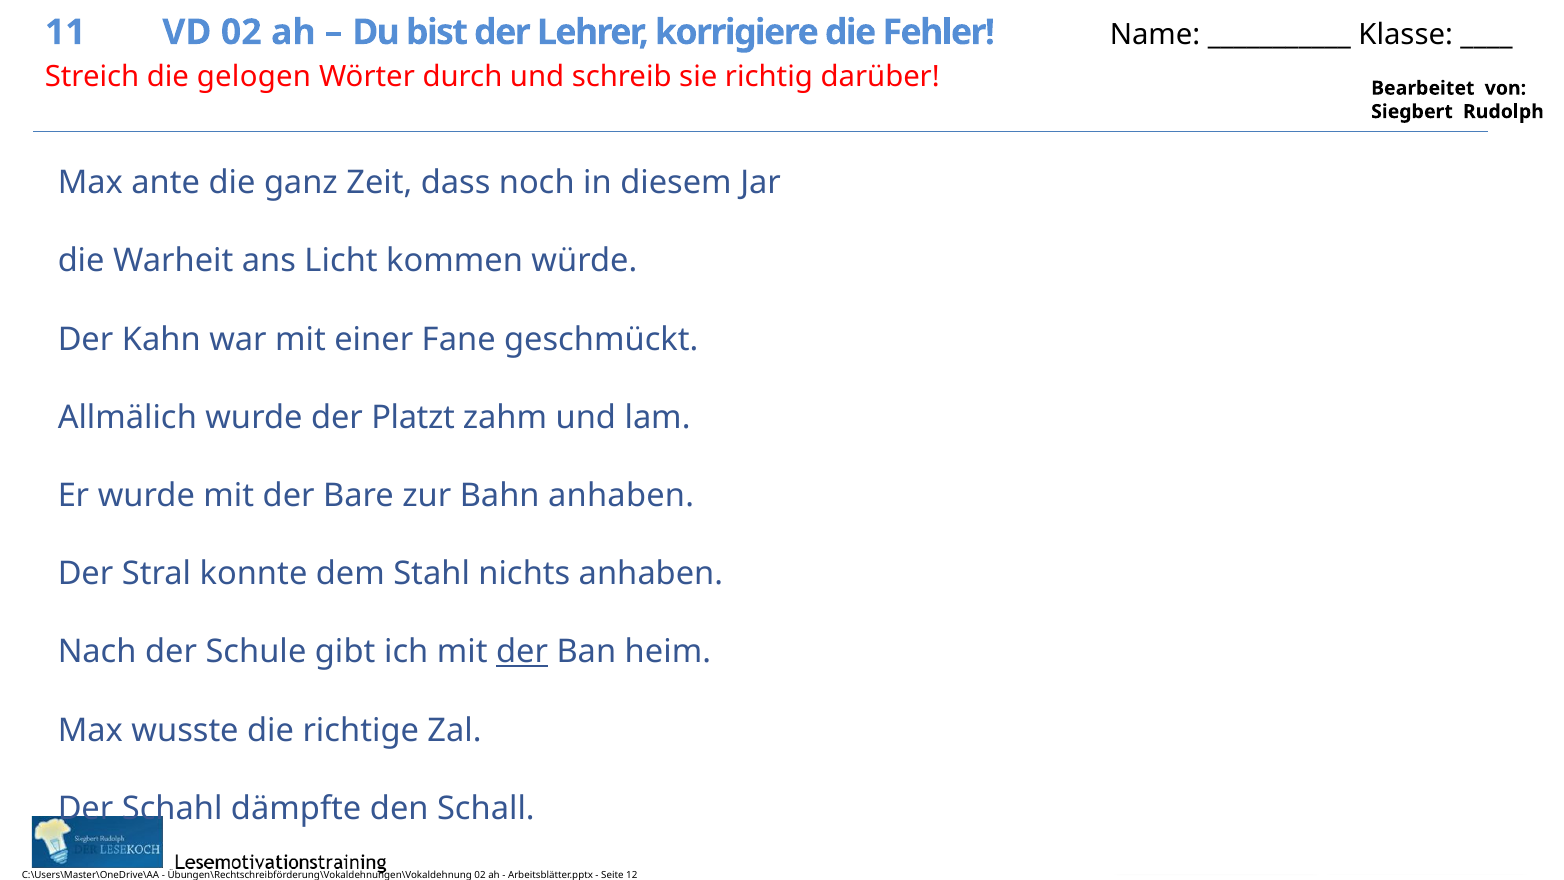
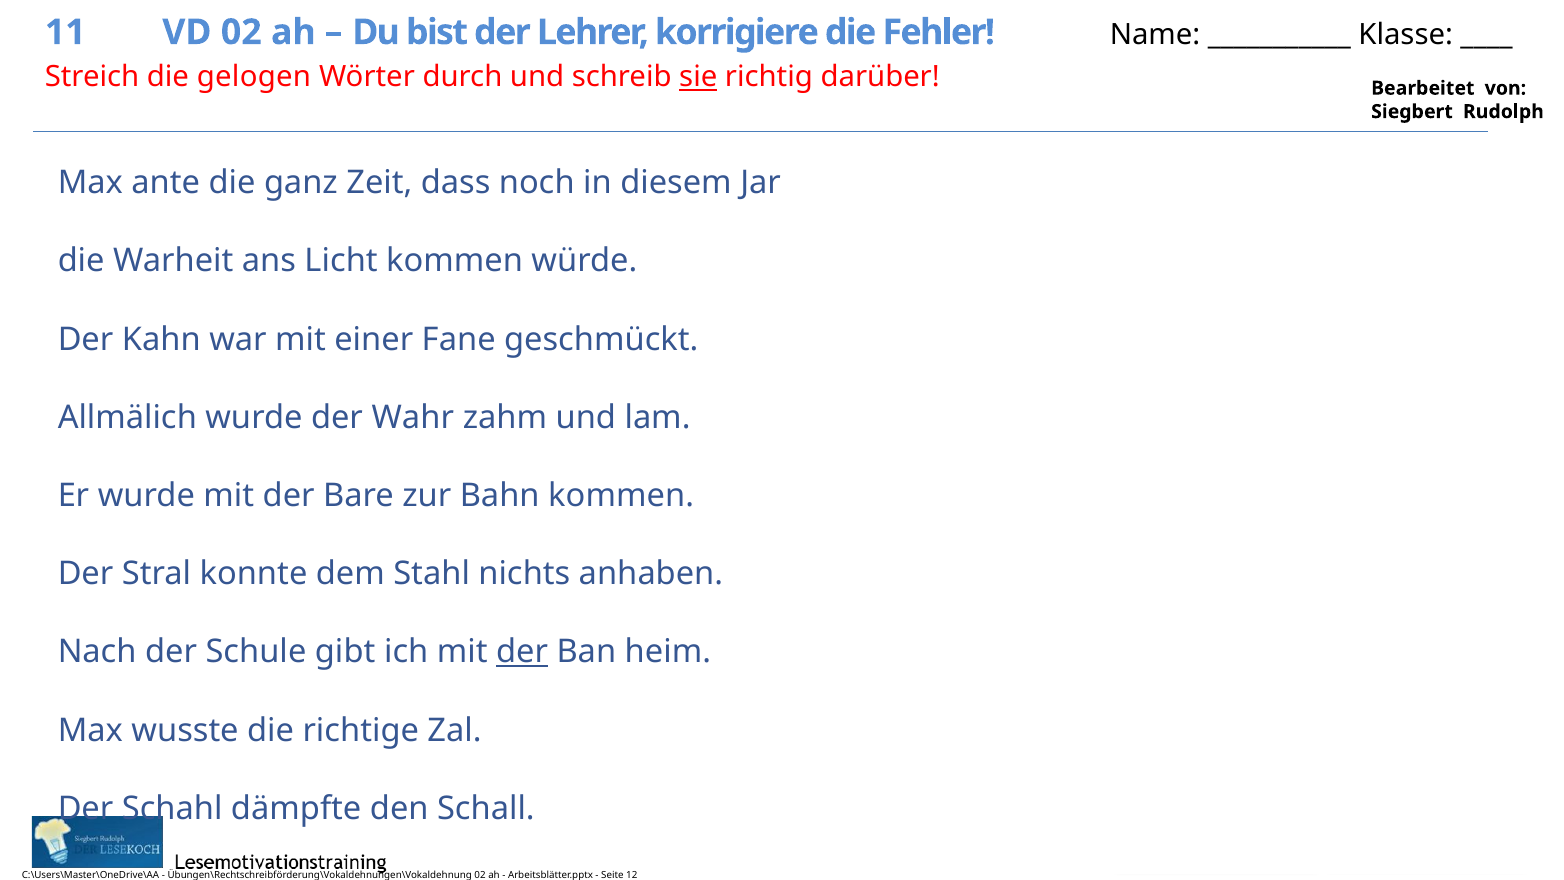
sie underline: none -> present
Platzt: Platzt -> Wahr
Bahn anhaben: anhaben -> kommen
